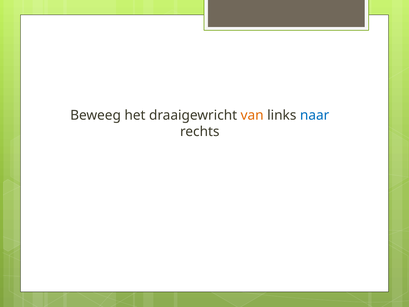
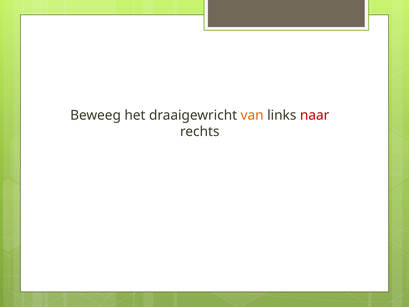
naar colour: blue -> red
